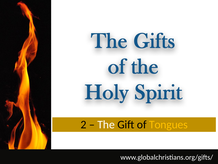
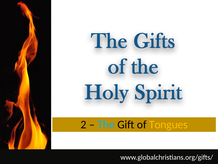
The colour: white -> light blue
